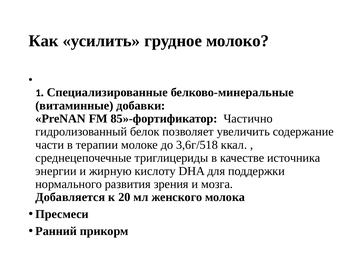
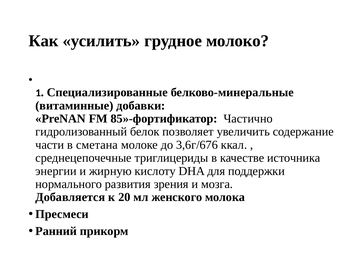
терапии: терапии -> сметана
3,6г/518: 3,6г/518 -> 3,6г/676
